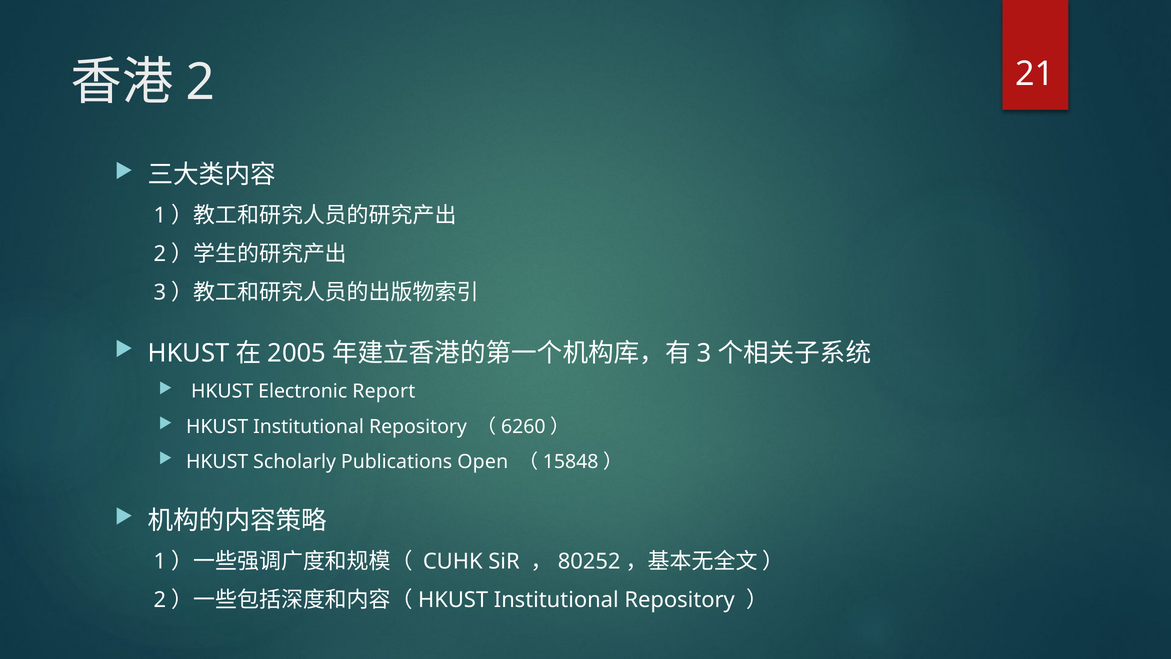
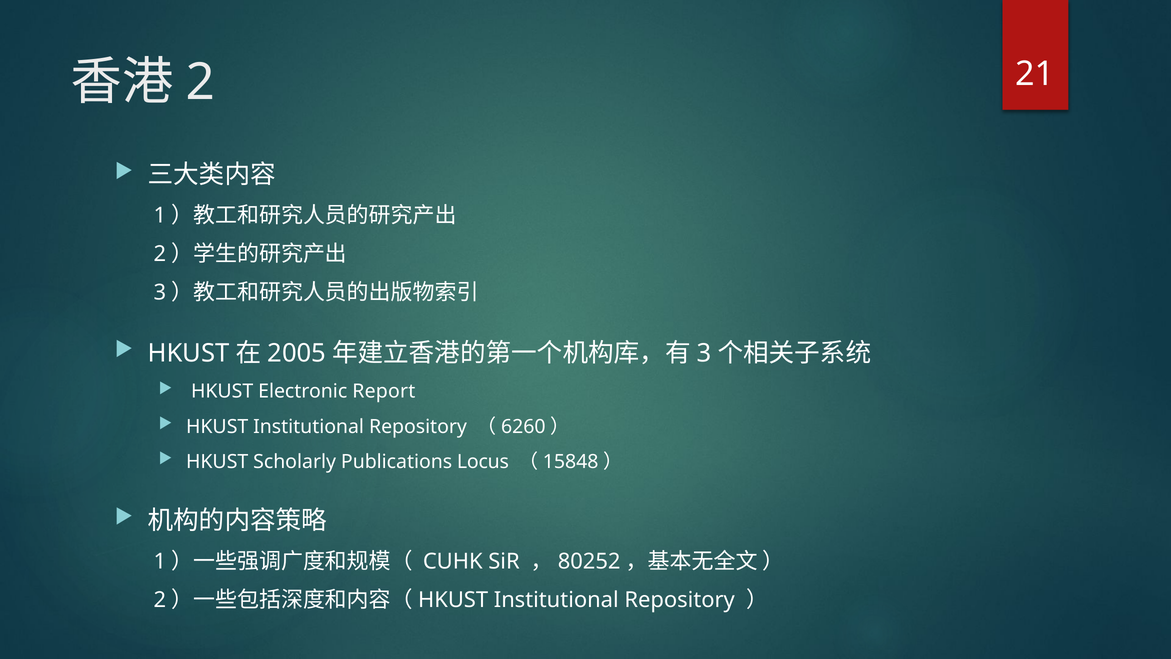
Open: Open -> Locus
